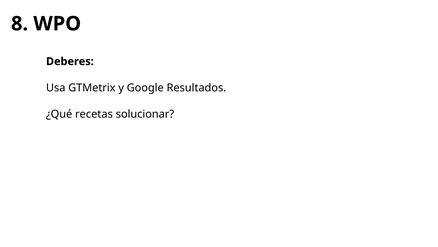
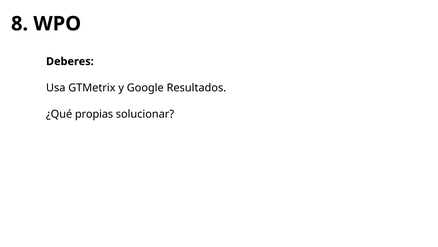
recetas: recetas -> propias
